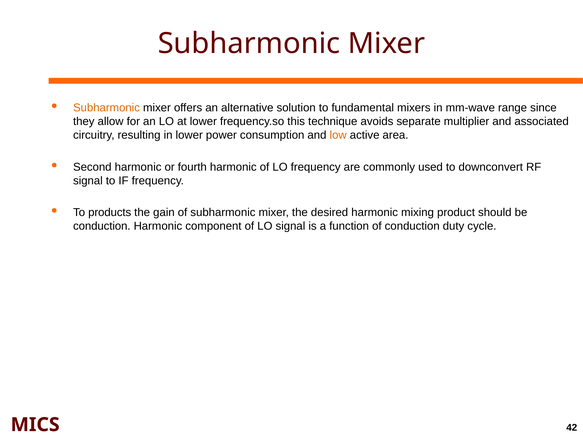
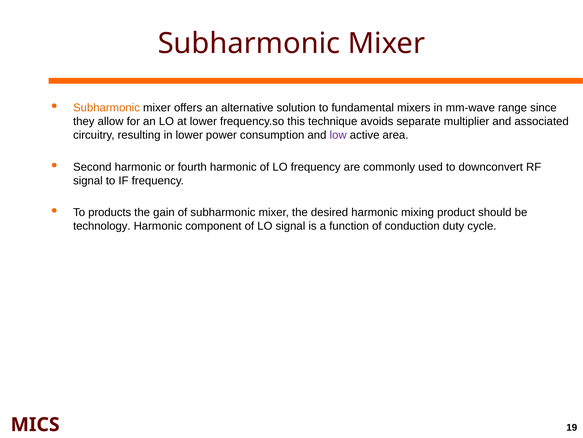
low colour: orange -> purple
conduction at (102, 226): conduction -> technology
42: 42 -> 19
